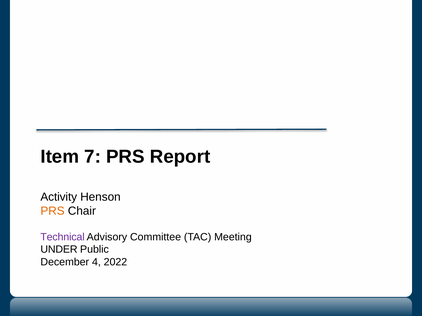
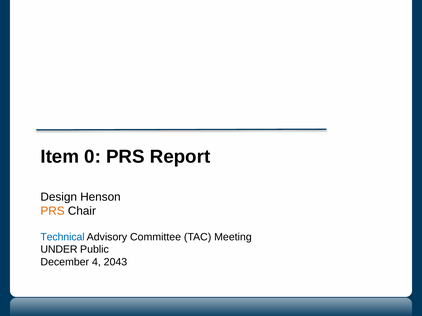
7: 7 -> 0
Activity: Activity -> Design
Technical colour: purple -> blue
2022: 2022 -> 2043
